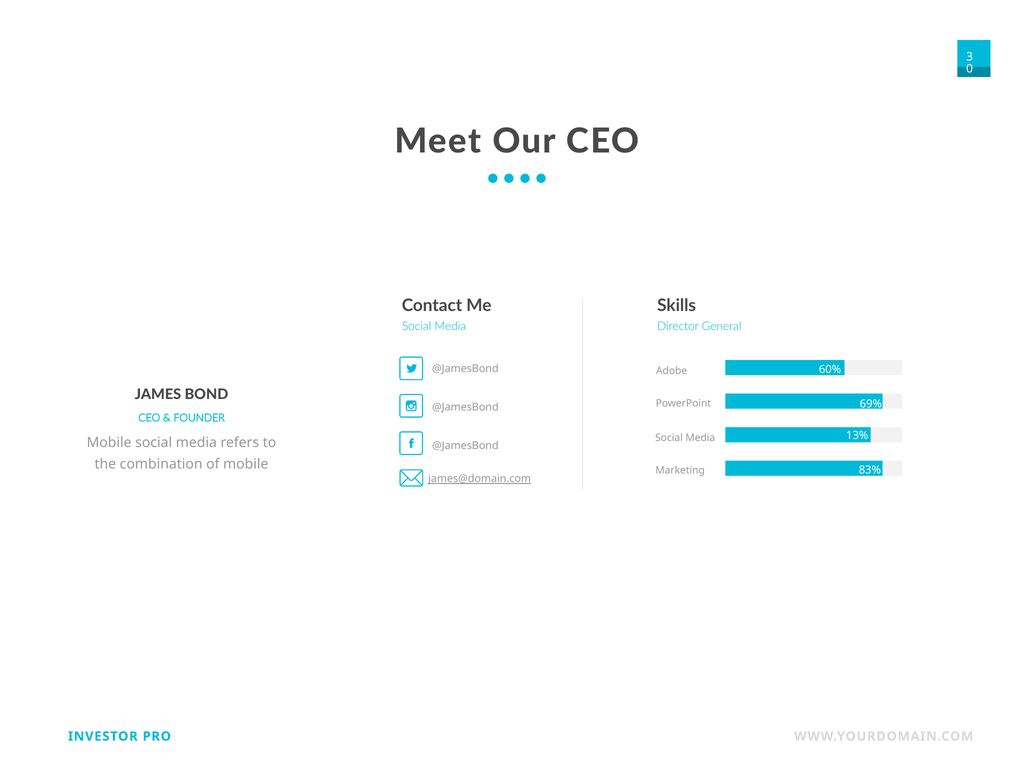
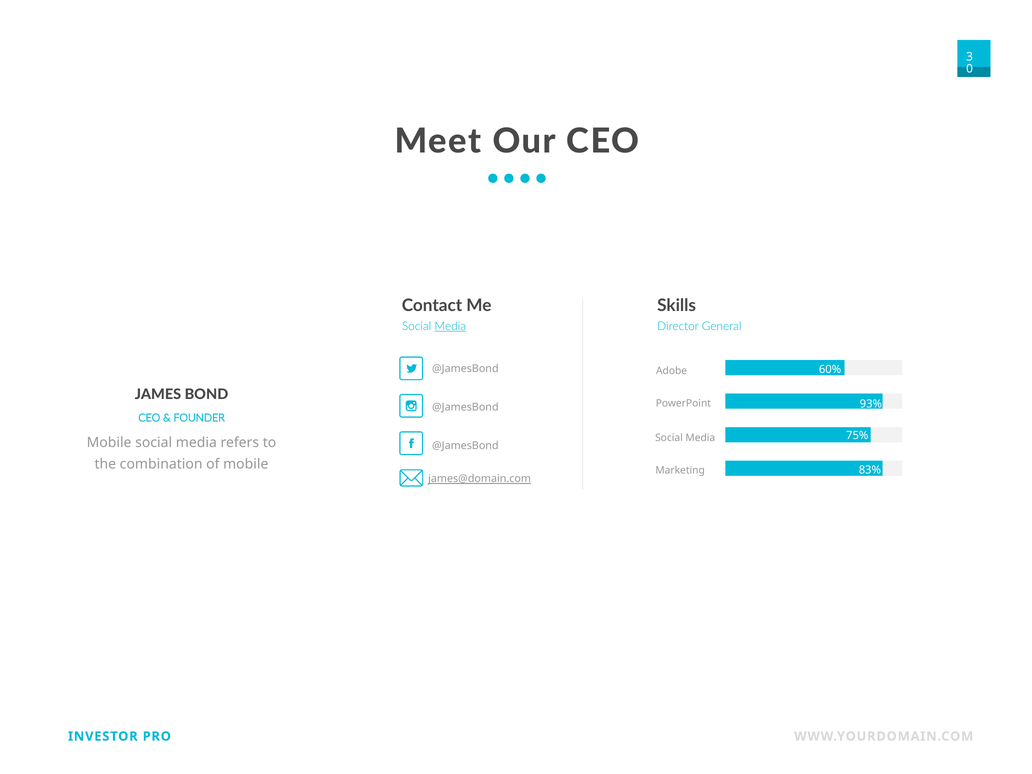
Media at (450, 326) underline: none -> present
69%: 69% -> 93%
13%: 13% -> 75%
